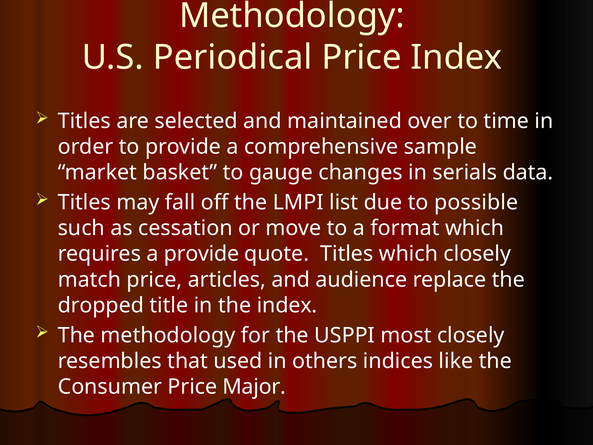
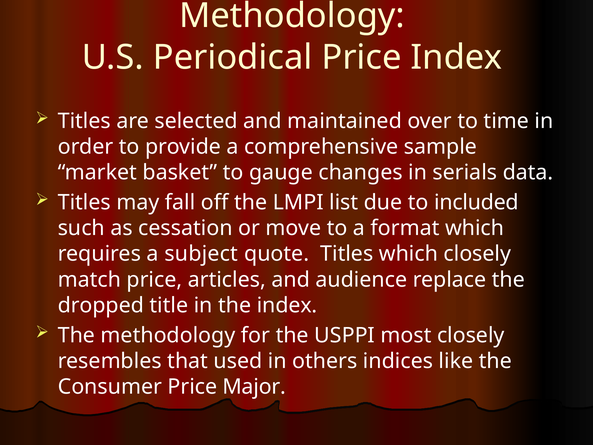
possible: possible -> included
a provide: provide -> subject
